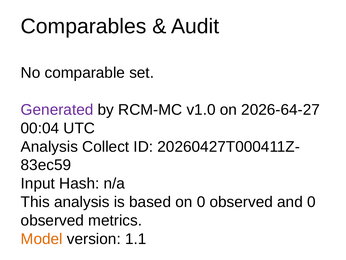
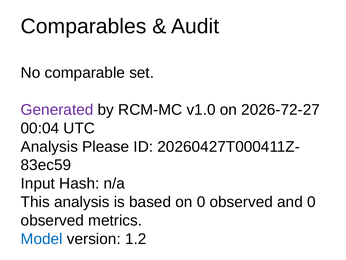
2026-64-27: 2026-64-27 -> 2026-72-27
Collect: Collect -> Please
Model colour: orange -> blue
1.1: 1.1 -> 1.2
